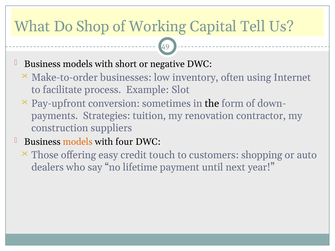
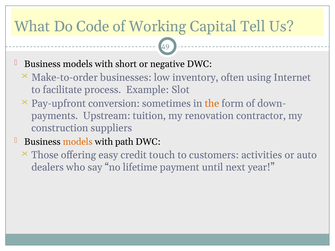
Shop: Shop -> Code
the colour: black -> orange
Strategies: Strategies -> Upstream
four: four -> path
shopping: shopping -> activities
